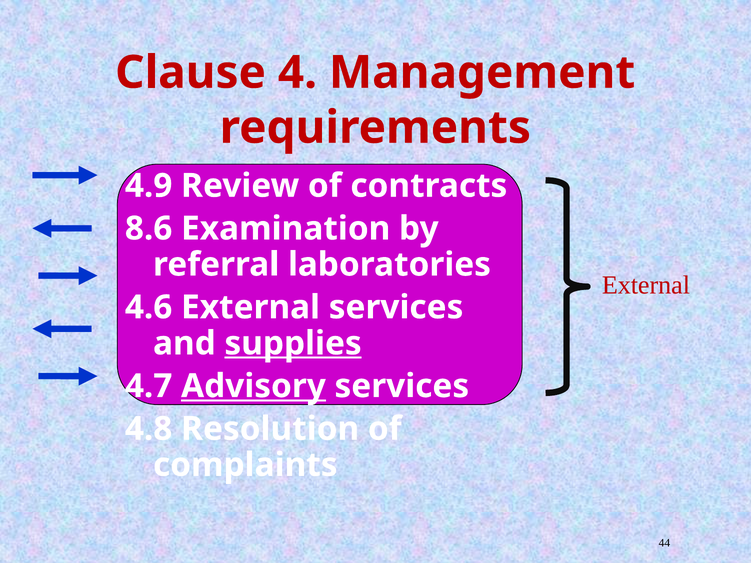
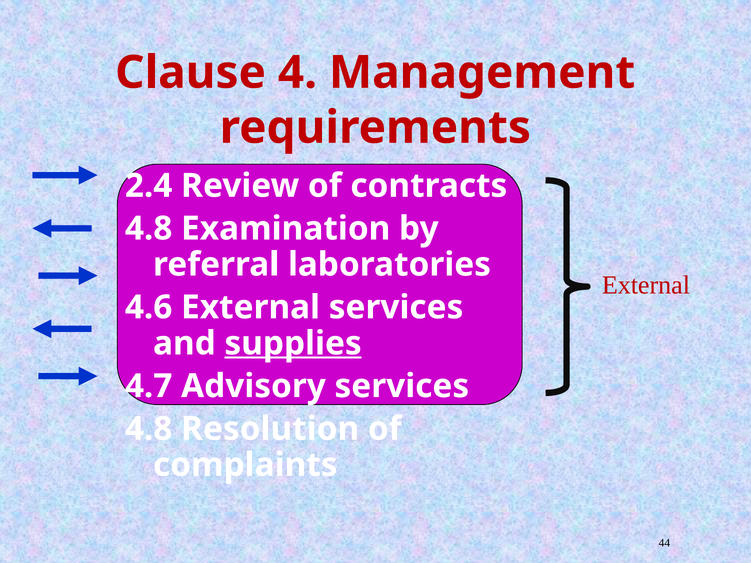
4.9: 4.9 -> 2.4
8.6 at (149, 229): 8.6 -> 4.8
Advisory underline: present -> none
